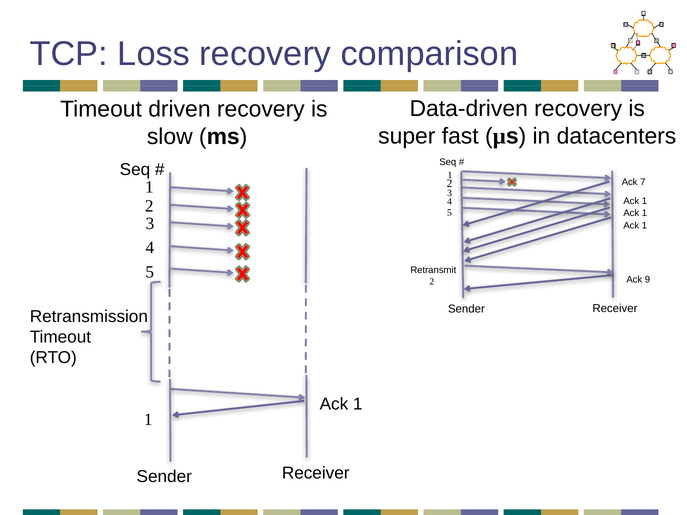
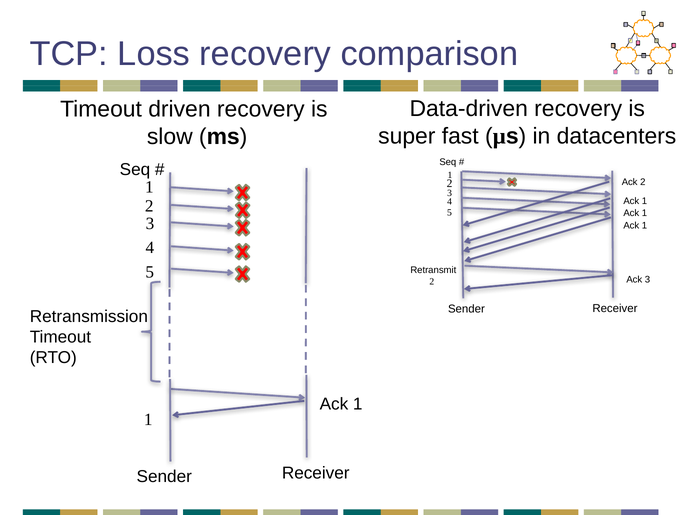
Ack 7: 7 -> 2
Ack 9: 9 -> 3
